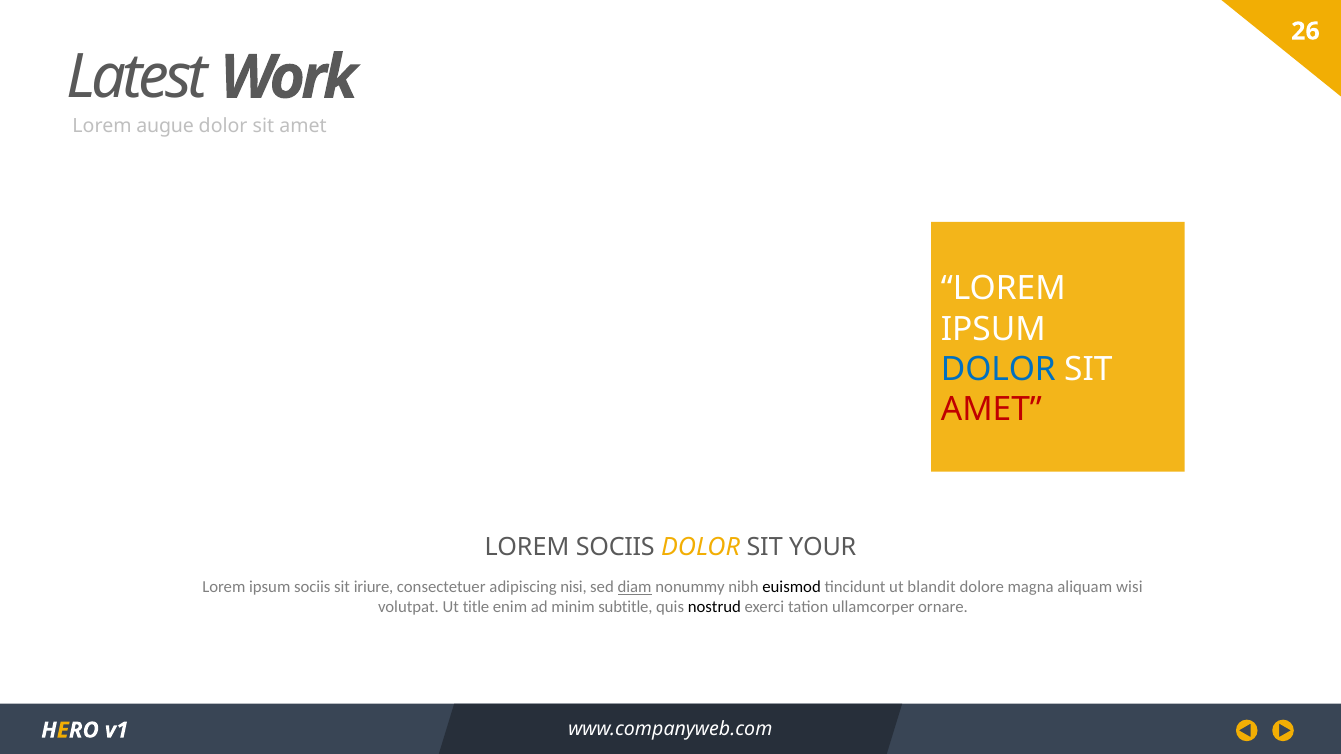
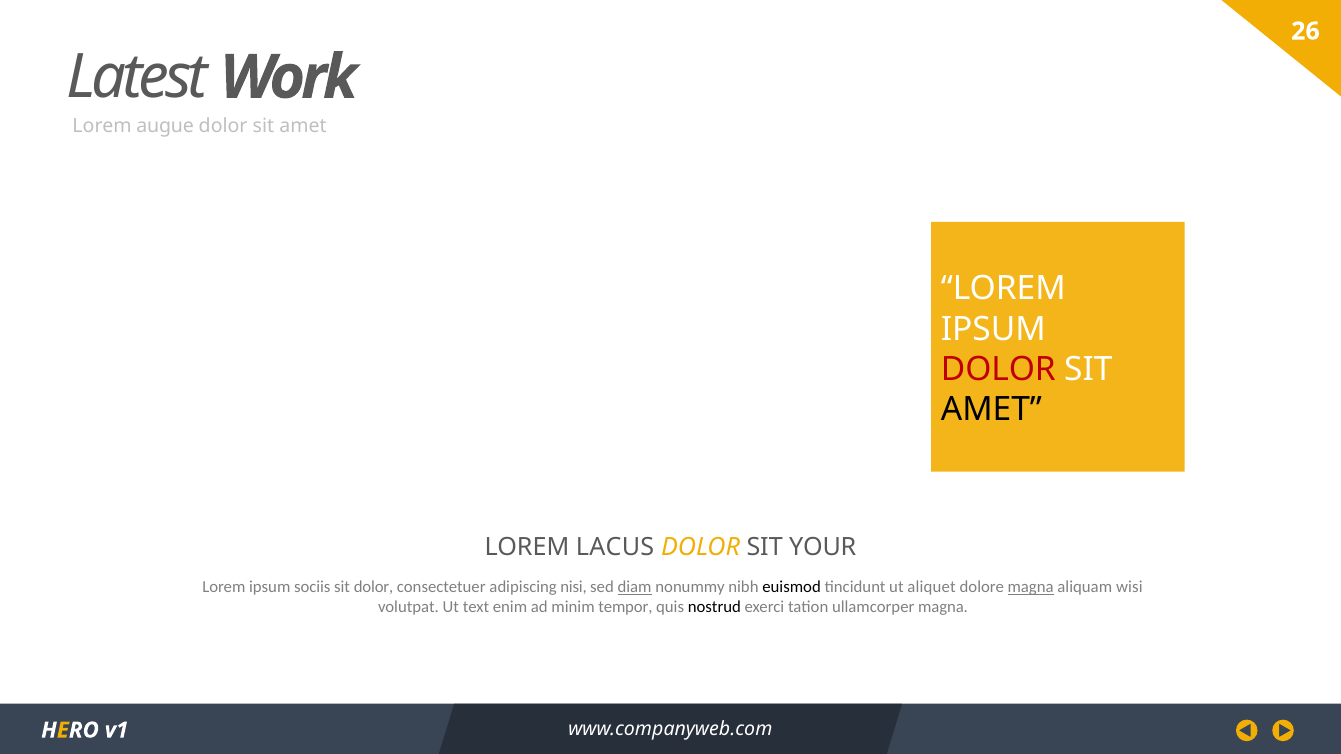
DOLOR at (998, 369) colour: blue -> red
AMET at (991, 410) colour: red -> black
LOREM SOCIIS: SOCIIS -> LACUS
sit iriure: iriure -> dolor
blandit: blandit -> aliquet
magna at (1031, 587) underline: none -> present
title: title -> text
subtitle: subtitle -> tempor
ullamcorper ornare: ornare -> magna
